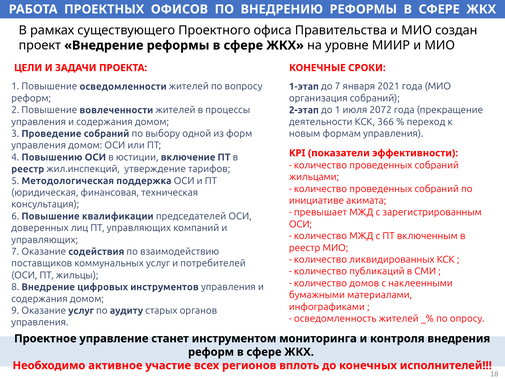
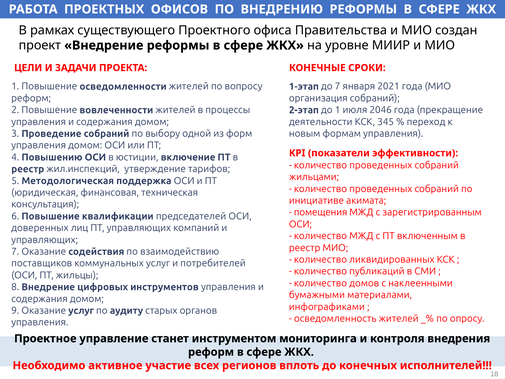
2072: 2072 -> 2046
366: 366 -> 345
превышает: превышает -> помещения
